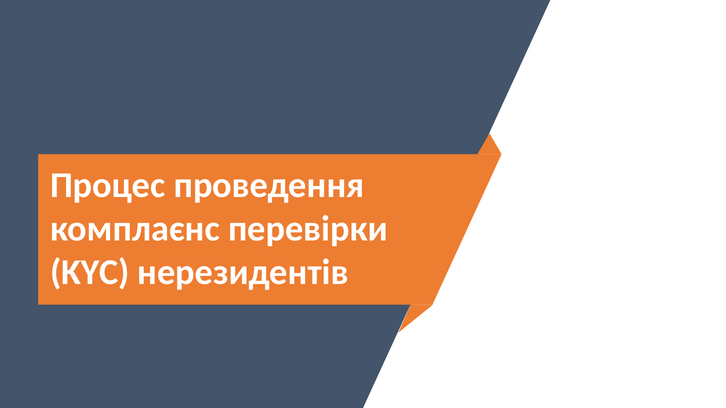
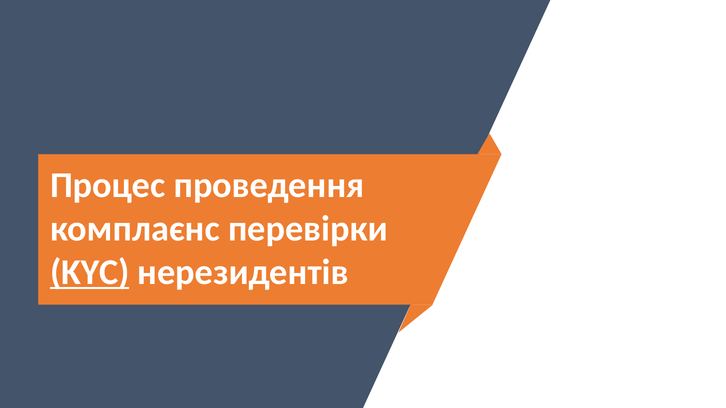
KYC underline: none -> present
